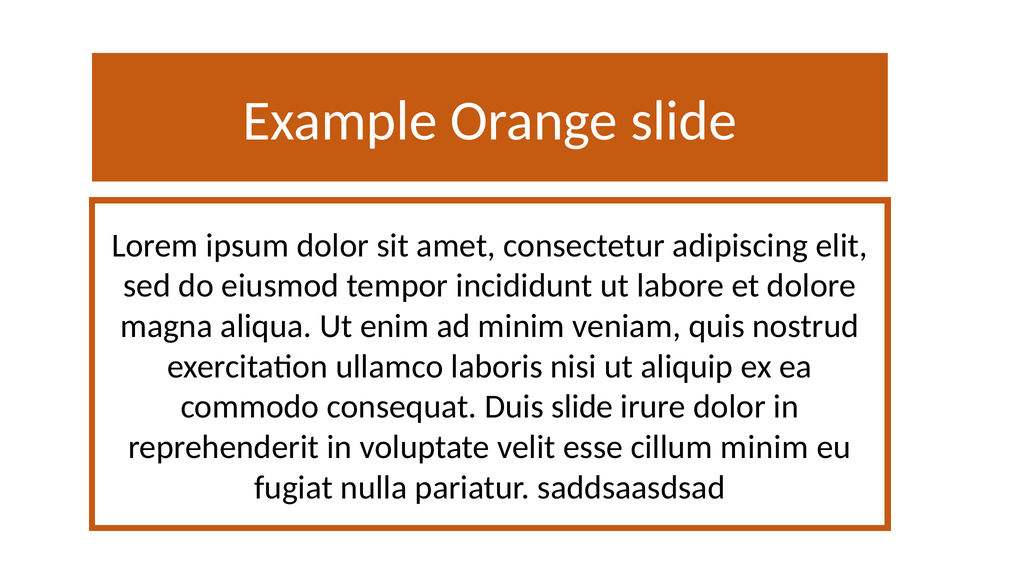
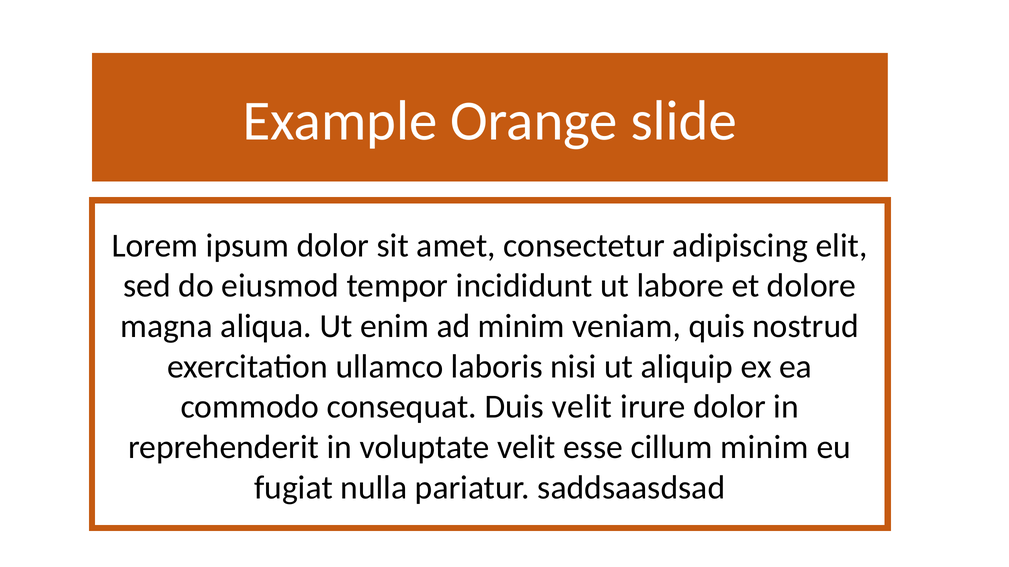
Duis slide: slide -> velit
